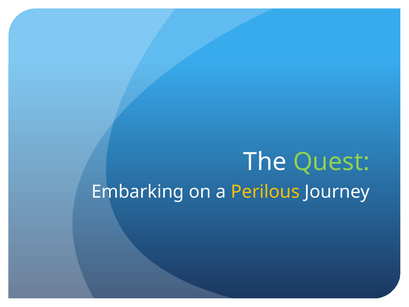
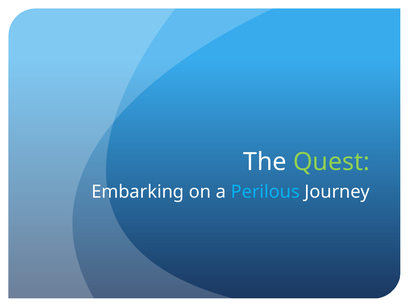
Perilous colour: yellow -> light blue
